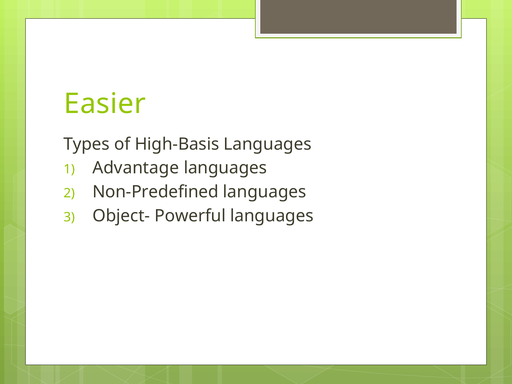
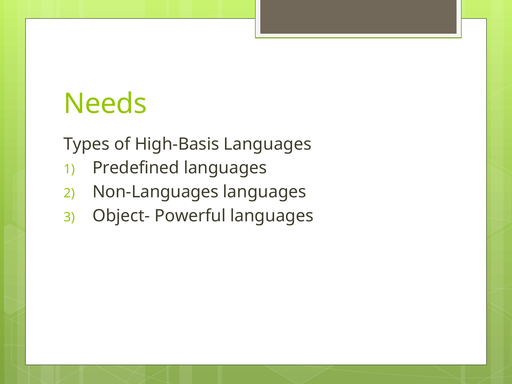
Easier: Easier -> Needs
Advantage: Advantage -> Predefined
Non-Predefined: Non-Predefined -> Non-Languages
